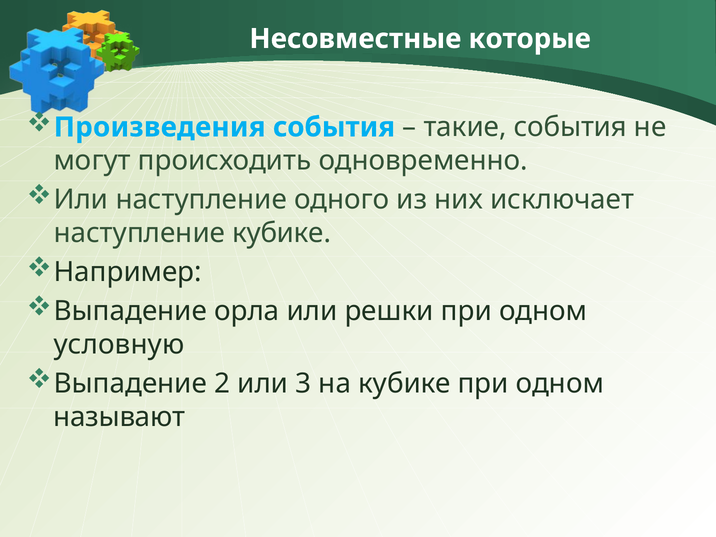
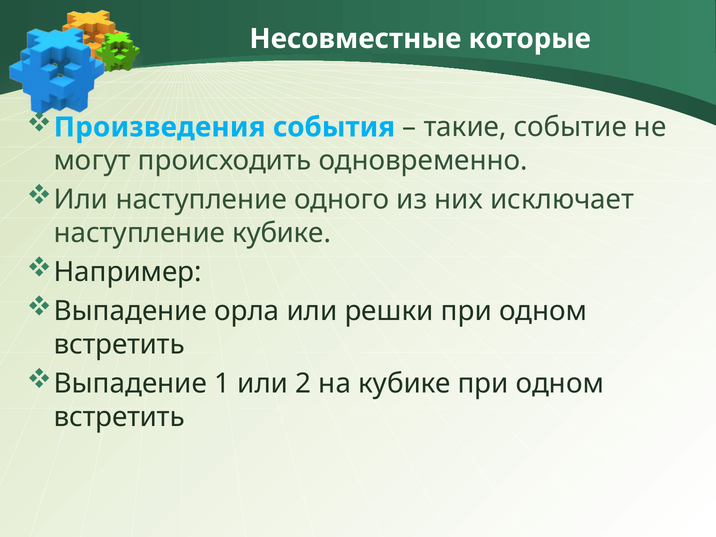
такие события: события -> событие
условную at (119, 345): условную -> встретить
2: 2 -> 1
3: 3 -> 2
называют at (119, 417): называют -> встретить
